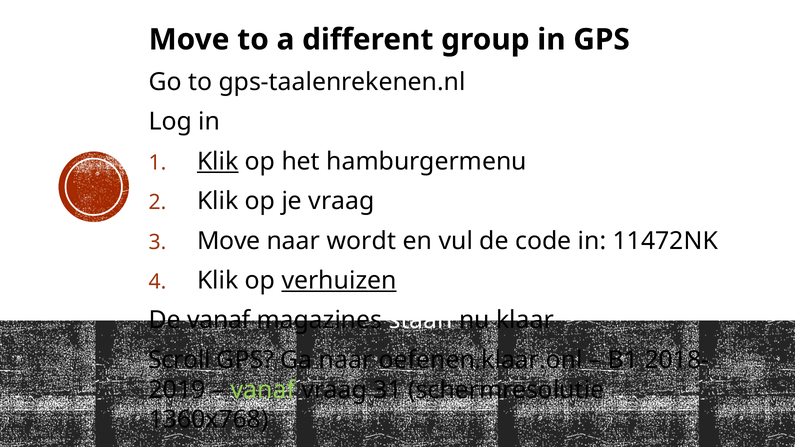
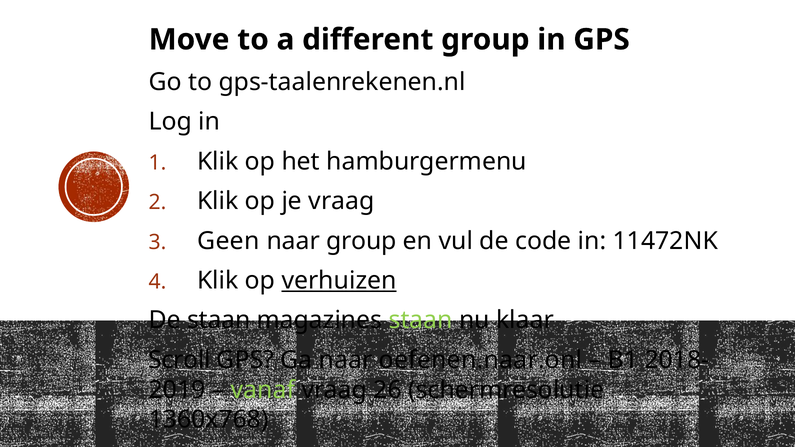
Klik at (218, 161) underline: present -> none
Move at (229, 241): Move -> Geen
naar wordt: wordt -> group
De vanaf: vanaf -> staan
staan at (421, 320) colour: white -> light green
oefenen.klaar.onl: oefenen.klaar.onl -> oefenen.naar.onl
31: 31 -> 26
